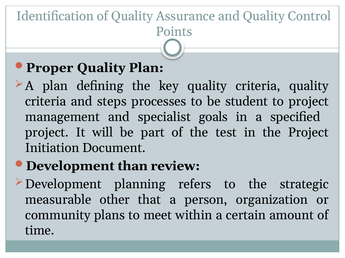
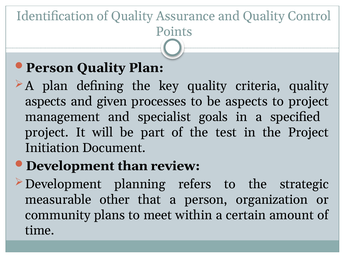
Proper at (50, 68): Proper -> Person
criteria at (46, 102): criteria -> aspects
steps: steps -> given
be student: student -> aspects
